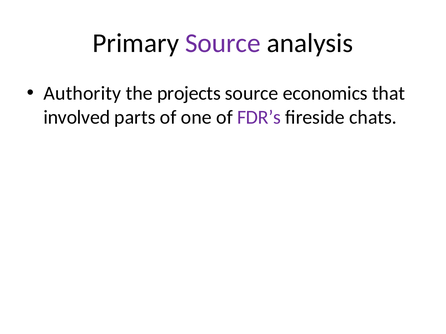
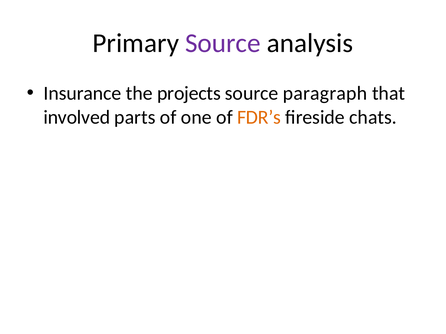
Authority: Authority -> Insurance
economics: economics -> paragraph
FDR’s colour: purple -> orange
